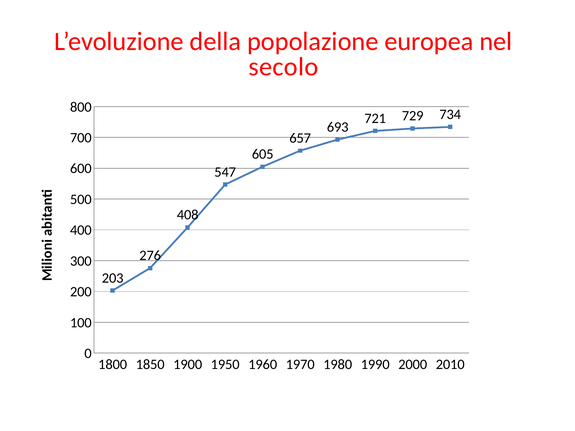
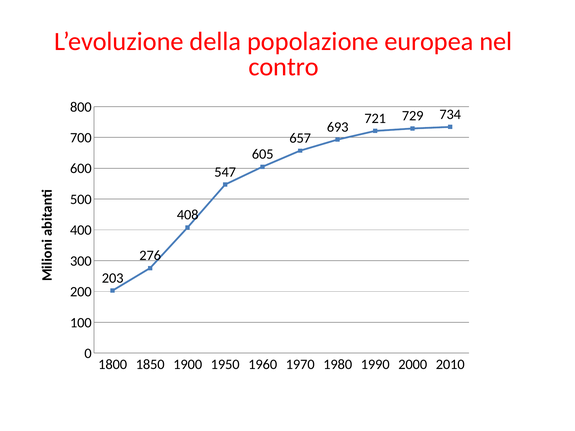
secolo: secolo -> contro
